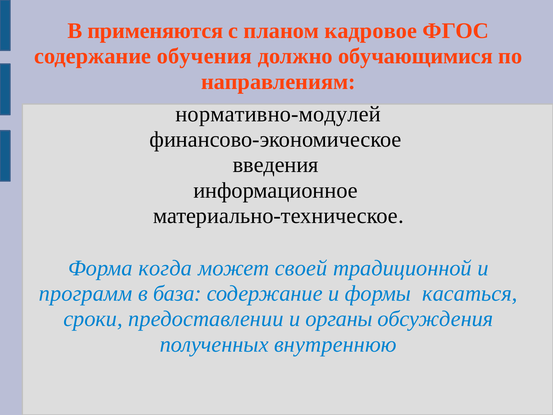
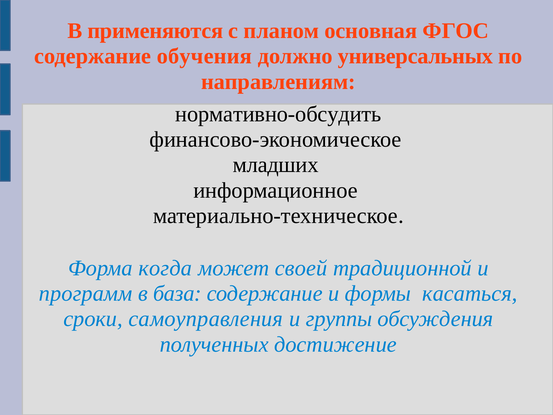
кадровое: кадровое -> основная
обучающимися: обучающимися -> универсальных
нормативно-модулей: нормативно-модулей -> нормативно-обсудить
введения: введения -> младших
предоставлении: предоставлении -> самоуправления
органы: органы -> группы
внутреннюю: внутреннюю -> достижение
